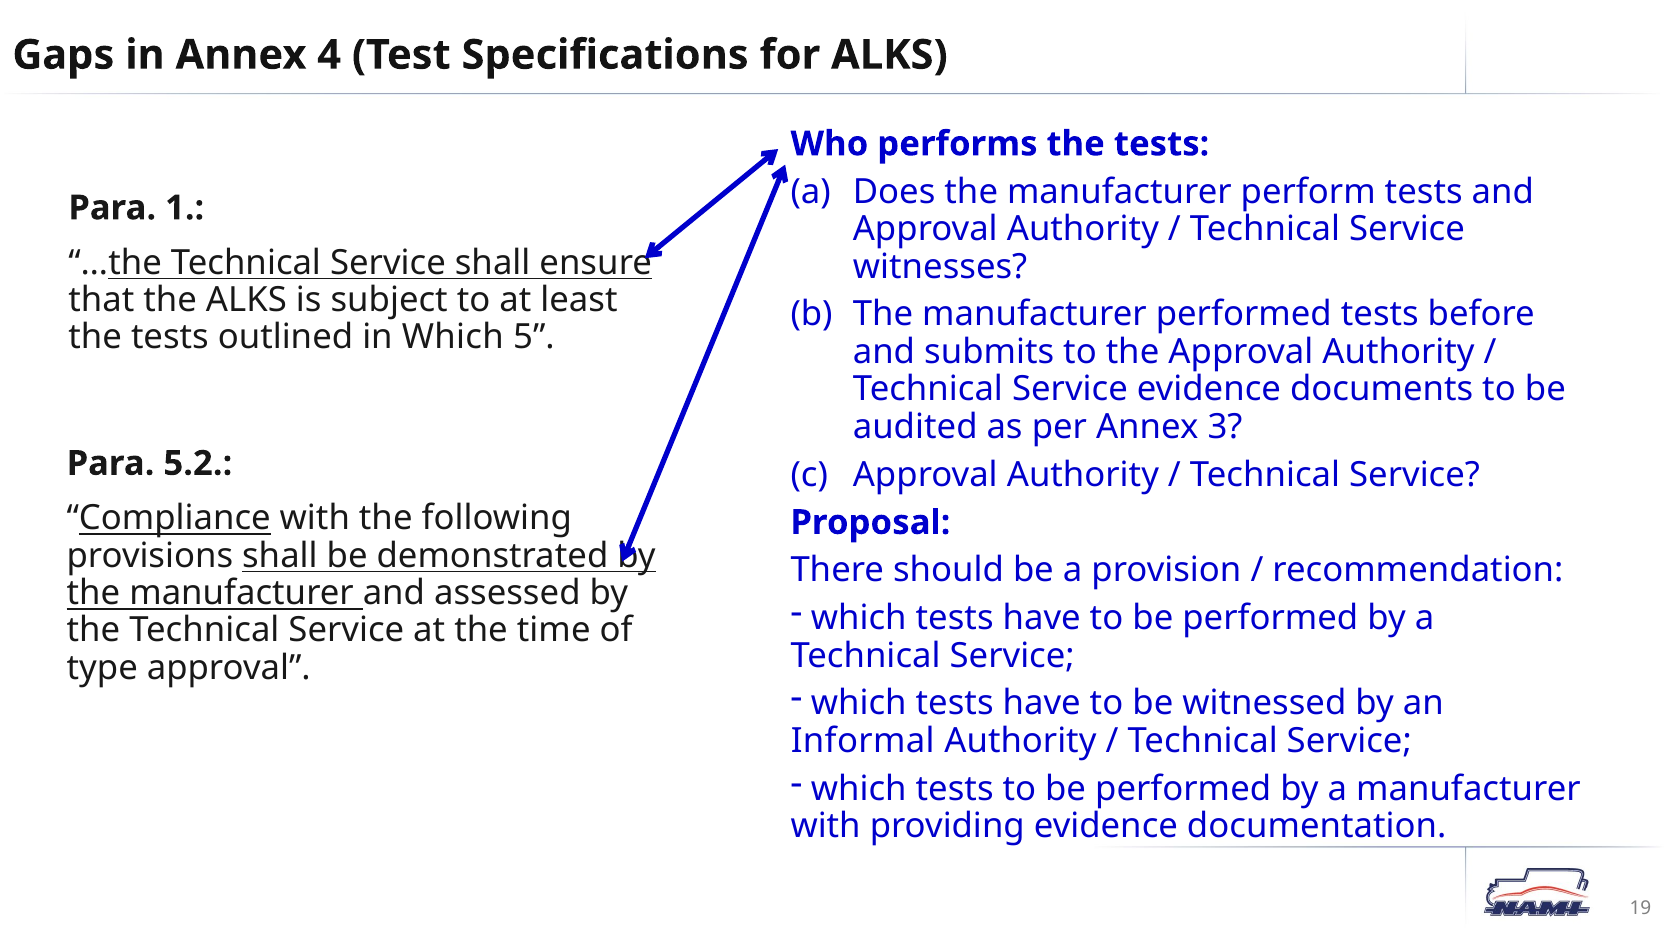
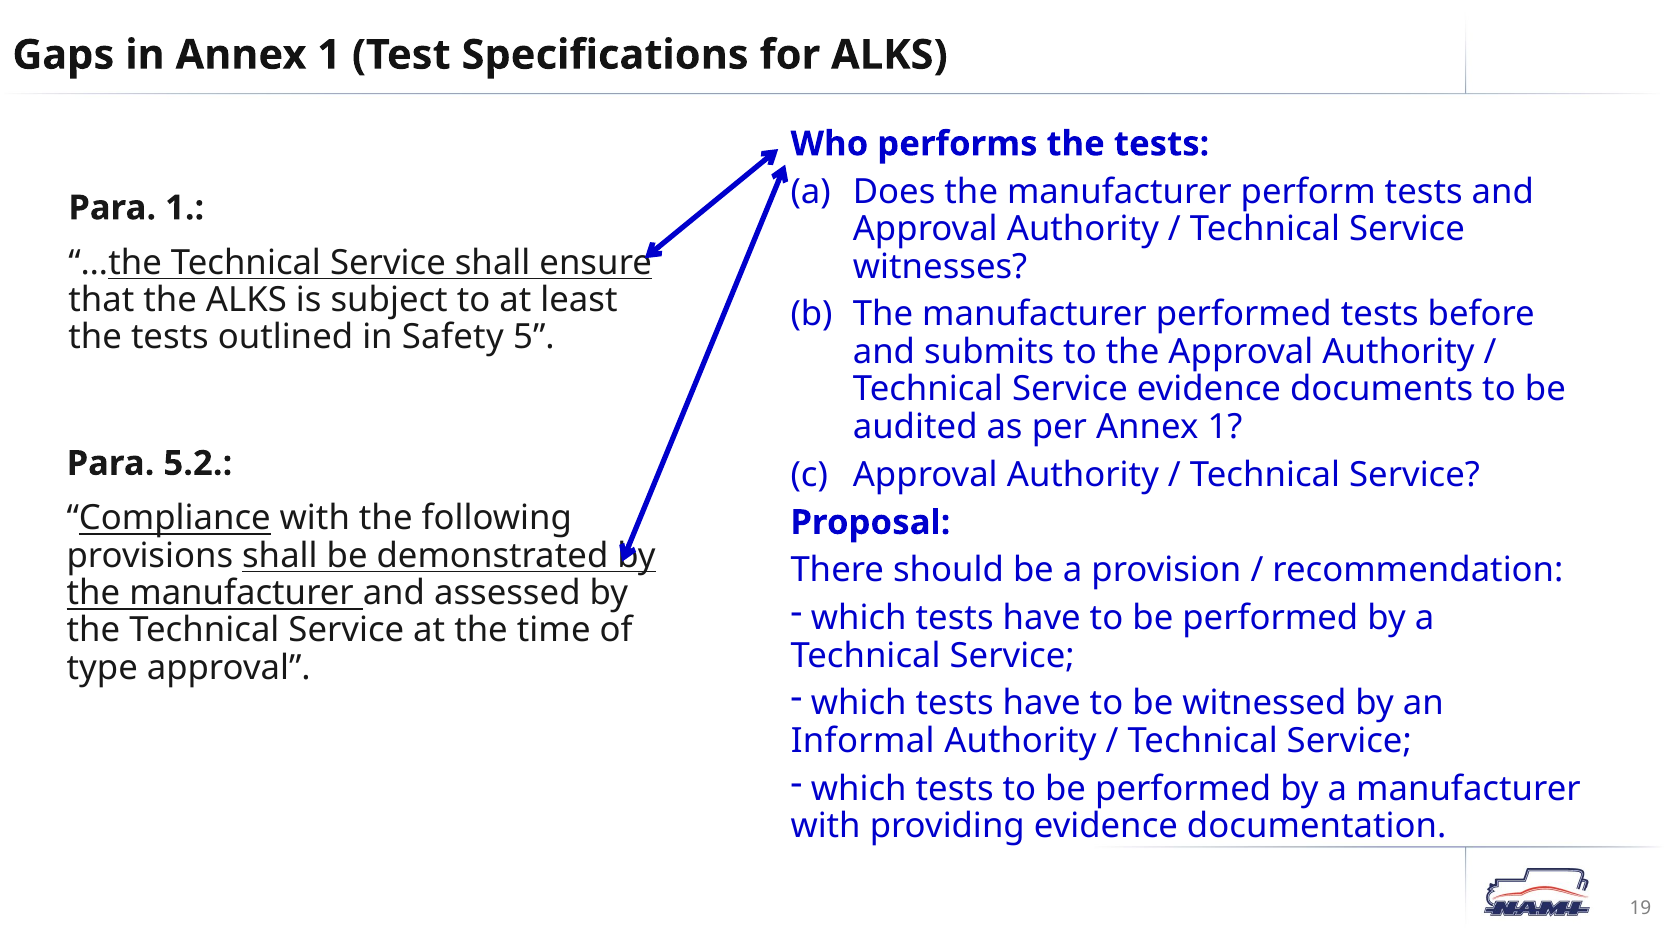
in Annex 4: 4 -> 1
in Which: Which -> Safety
per Annex 3: 3 -> 1
